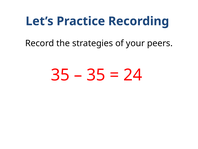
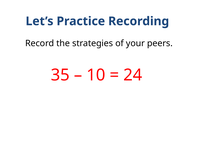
35 at (96, 75): 35 -> 10
